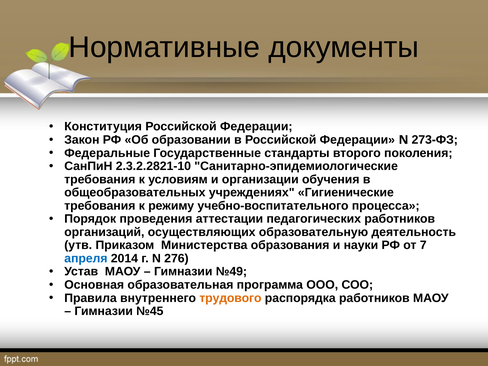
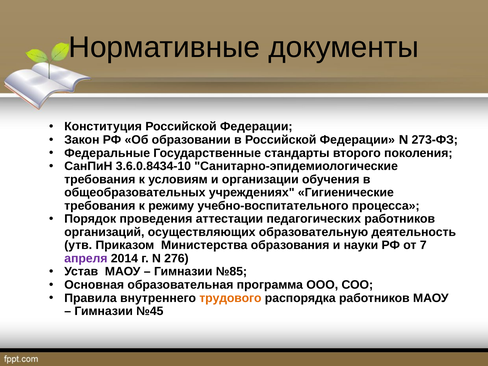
2.3.2.2821-10: 2.3.2.2821-10 -> 3.6.0.8434-10
апреля colour: blue -> purple
№49: №49 -> №85
